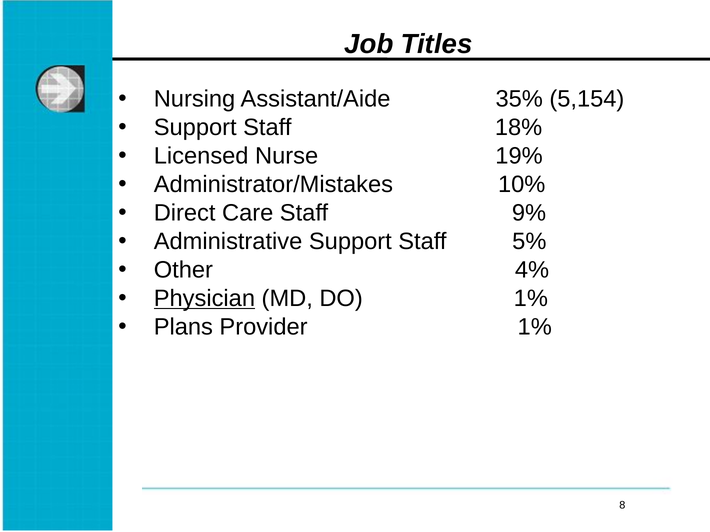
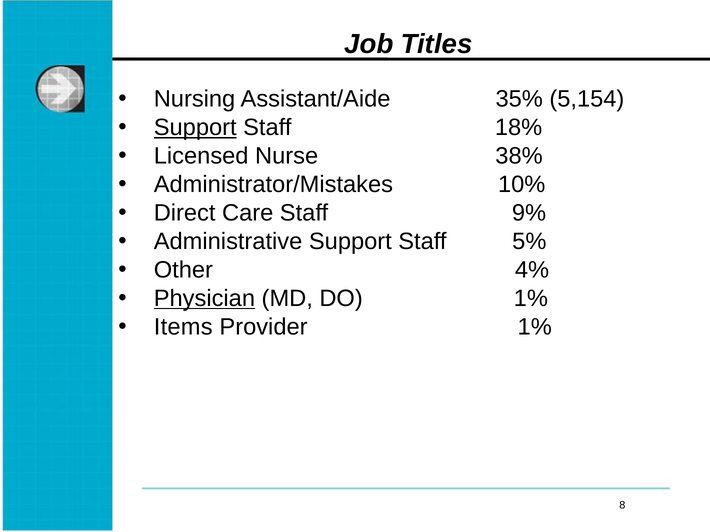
Support at (195, 128) underline: none -> present
19%: 19% -> 38%
Plans: Plans -> Items
